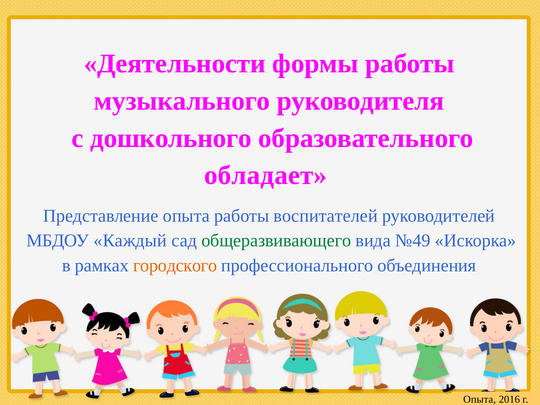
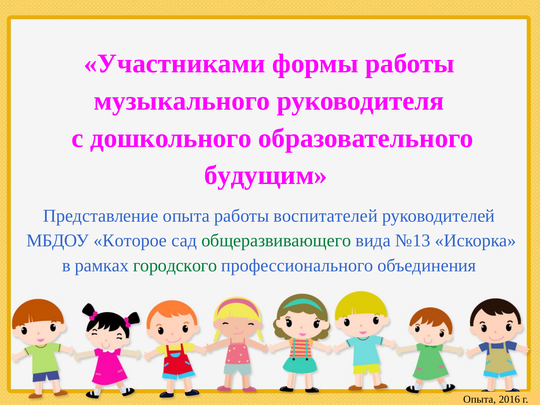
Деятельности: Деятельности -> Участниками
обладает: обладает -> будущим
Каждый: Каждый -> Которое
№49: №49 -> №13
городского colour: orange -> green
